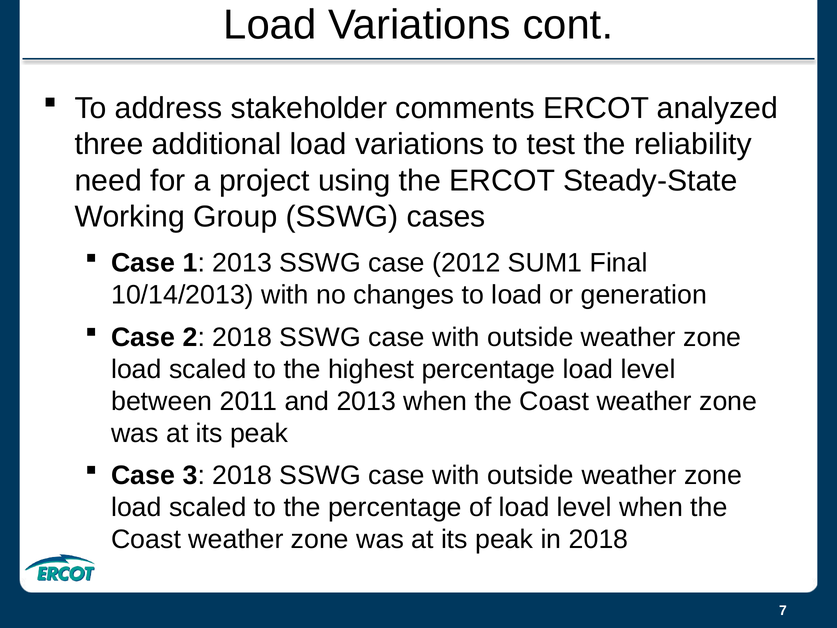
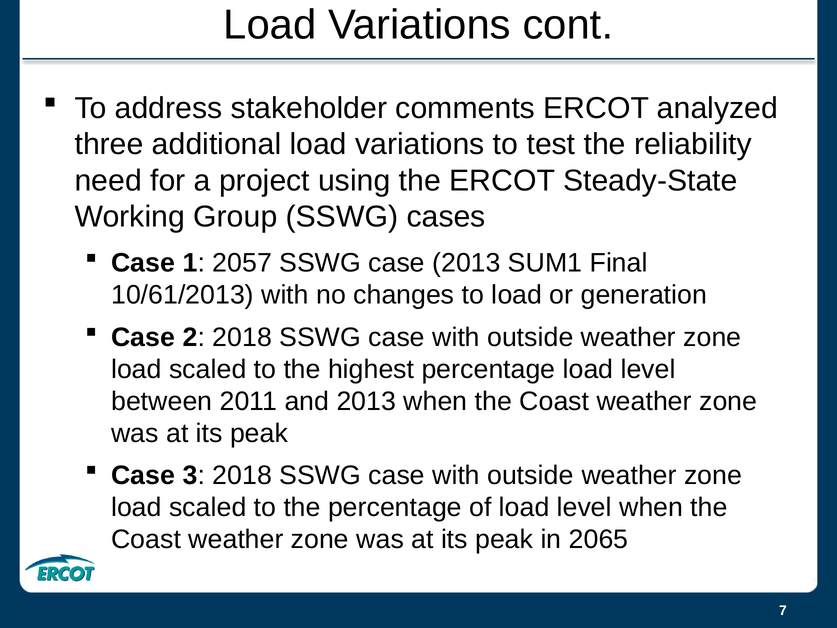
1 2013: 2013 -> 2057
case 2012: 2012 -> 2013
10/14/2013: 10/14/2013 -> 10/61/2013
in 2018: 2018 -> 2065
